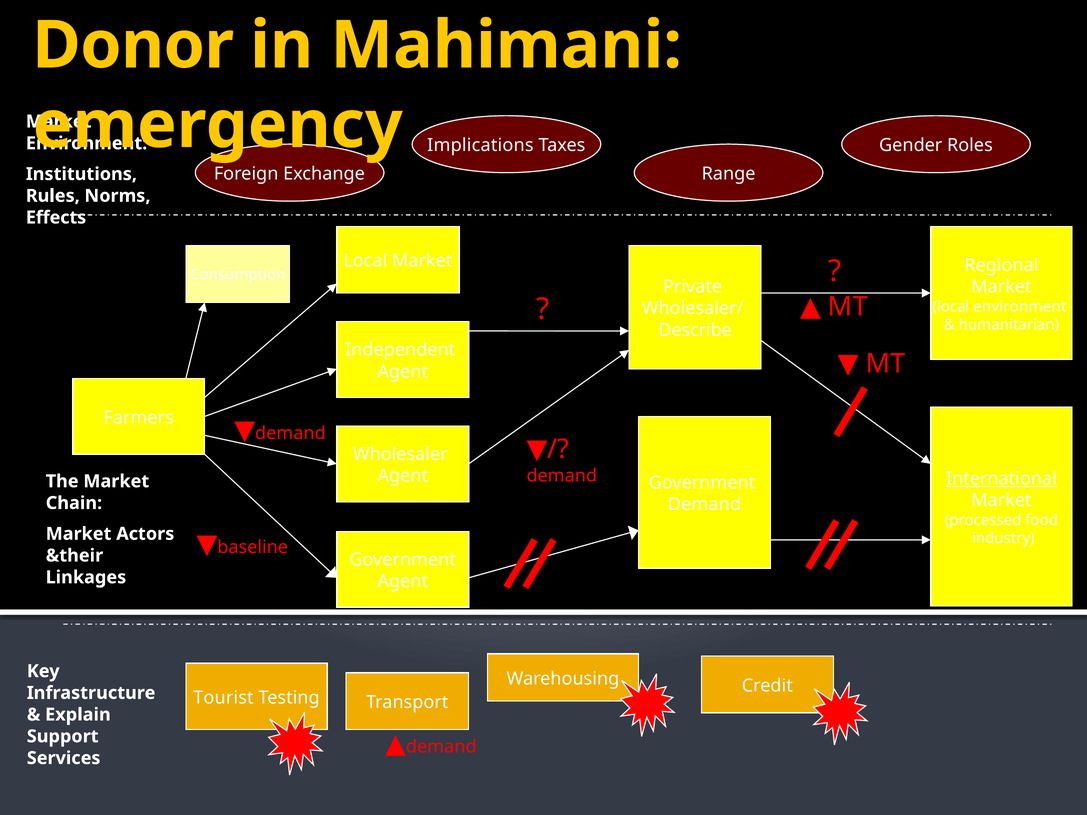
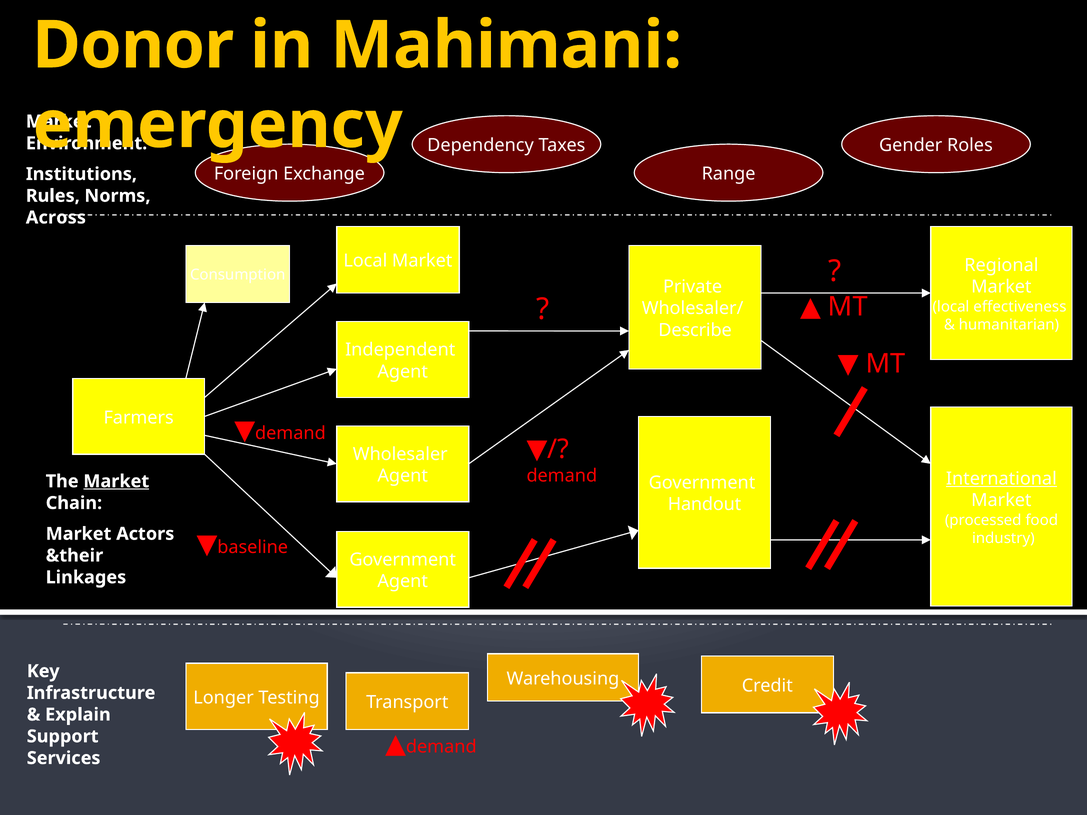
Implications: Implications -> Dependency
Effects: Effects -> Across
local environment: environment -> effectiveness
Market at (116, 481) underline: none -> present
Demand at (704, 505): Demand -> Handout
Tourist: Tourist -> Longer
